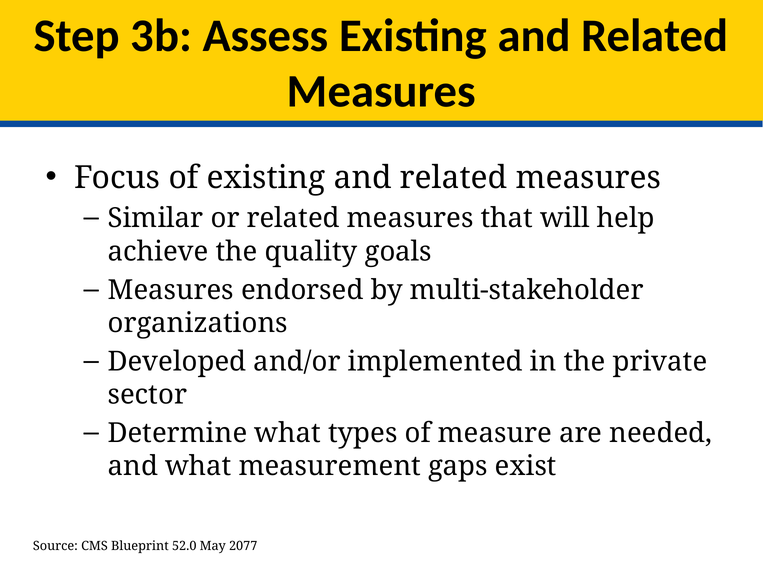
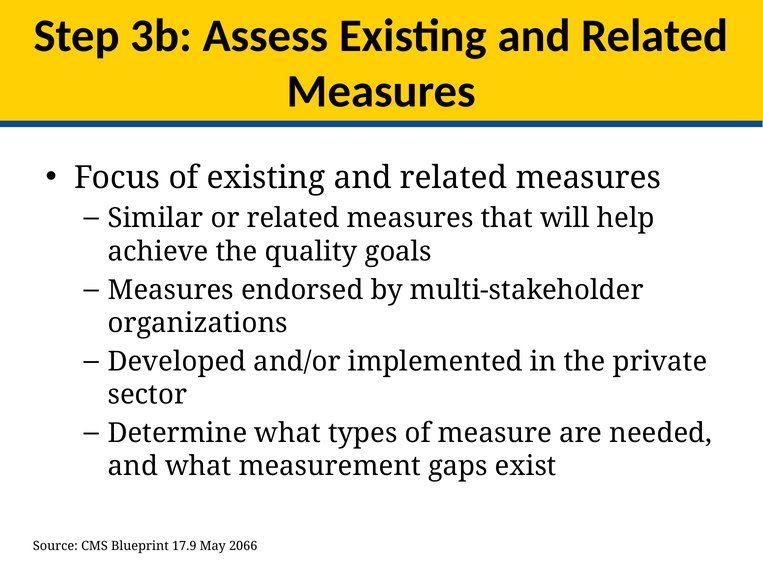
52.0: 52.0 -> 17.9
2077: 2077 -> 2066
